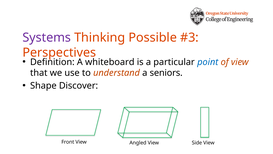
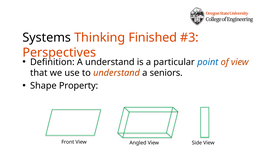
Systems colour: purple -> black
Possible: Possible -> Finished
A whiteboard: whiteboard -> understand
Discover: Discover -> Property
